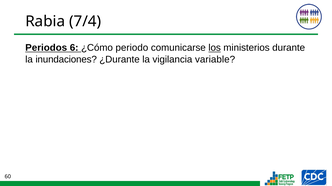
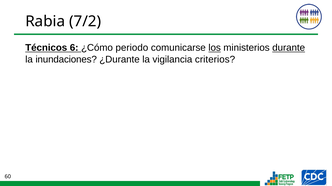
7/4: 7/4 -> 7/2
Periodos: Periodos -> Técnicos
durante underline: none -> present
variable: variable -> criterios
